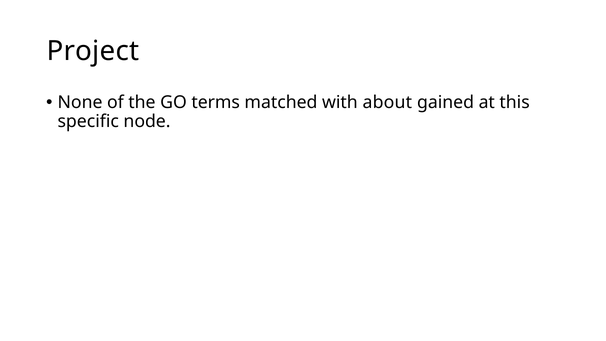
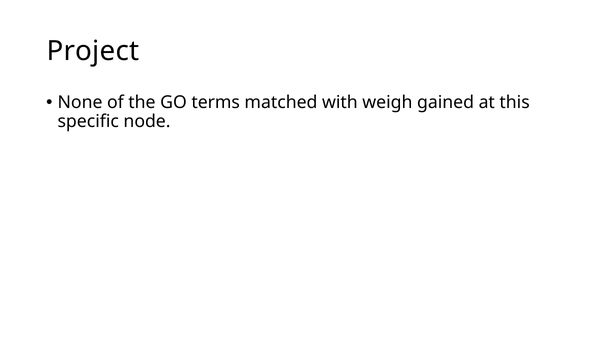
about: about -> weigh
